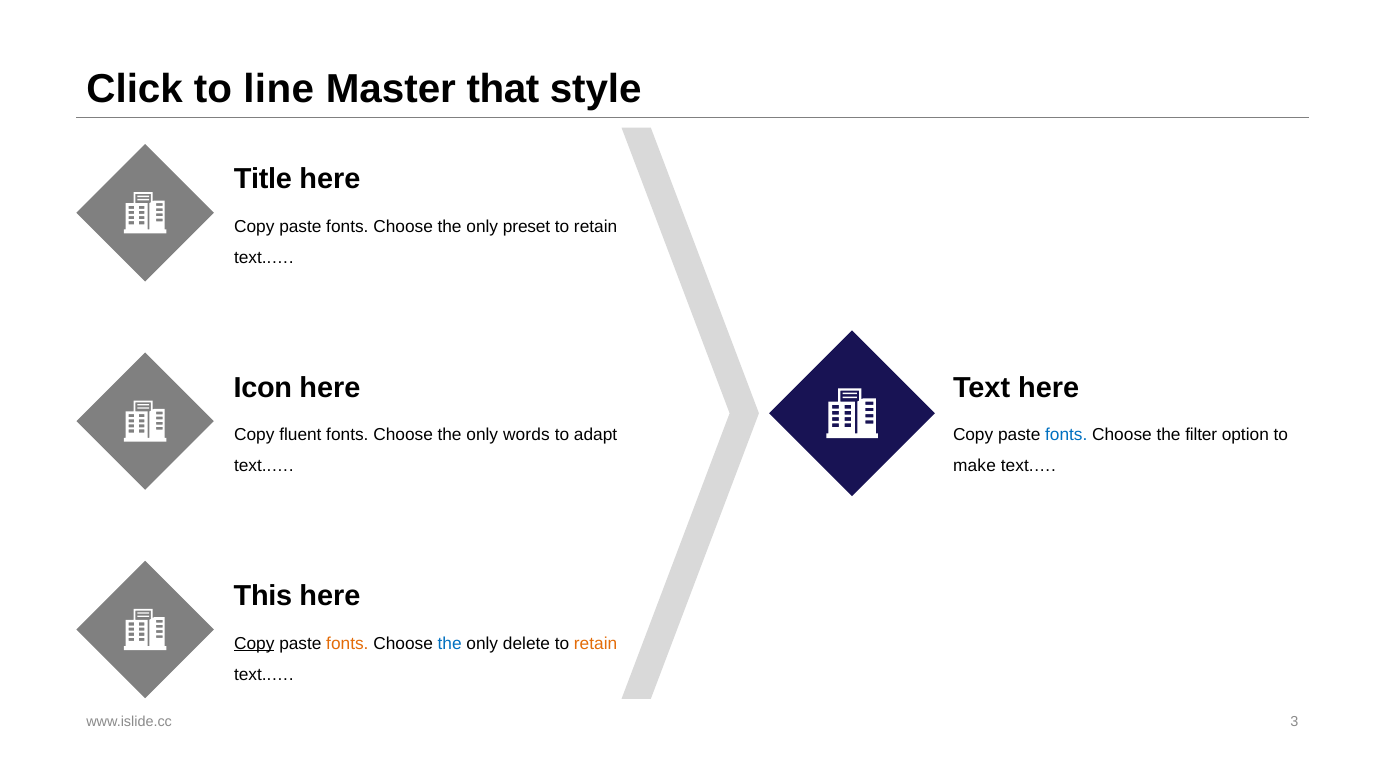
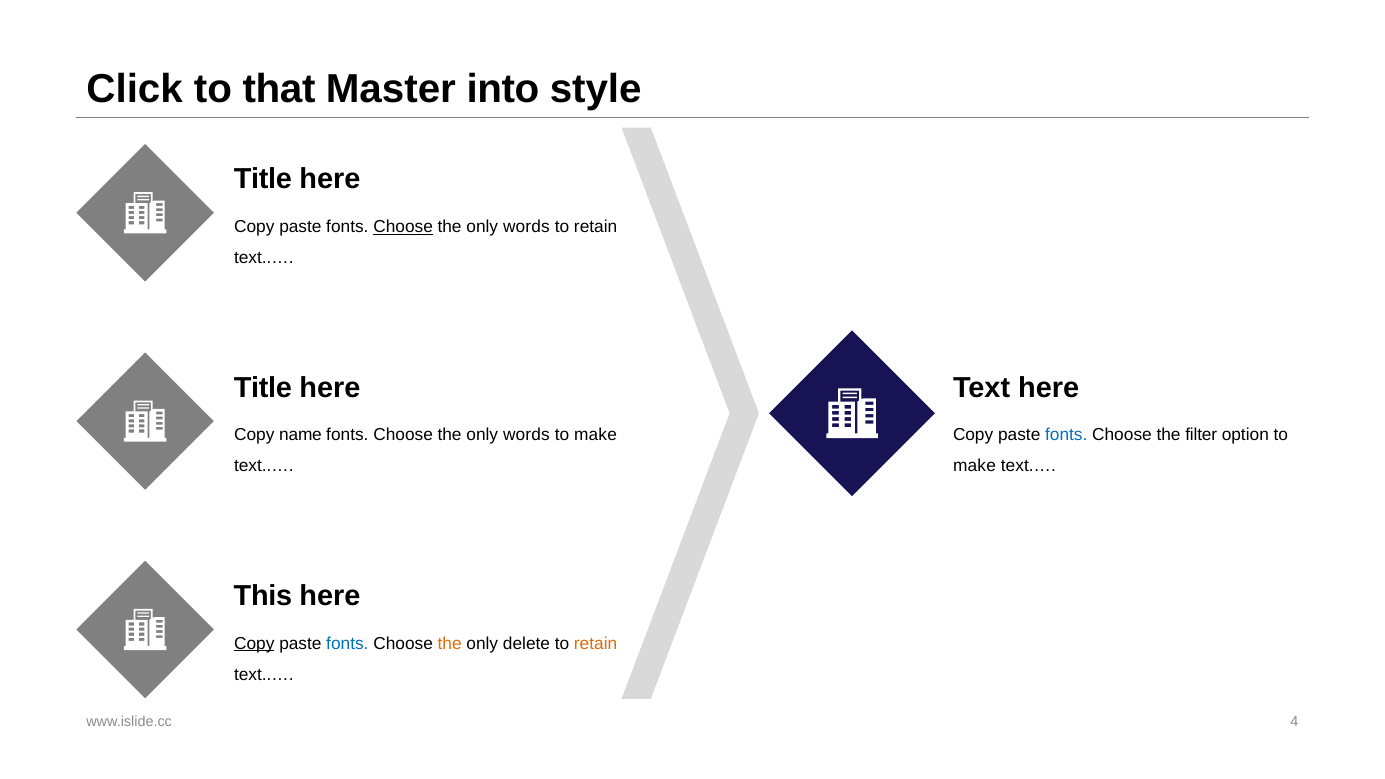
line: line -> that
that: that -> into
Choose at (403, 227) underline: none -> present
preset at (527, 227): preset -> words
Icon at (263, 388): Icon -> Title
fluent: fluent -> name
adapt at (596, 435): adapt -> make
fonts at (347, 644) colour: orange -> blue
the at (450, 644) colour: blue -> orange
3: 3 -> 4
